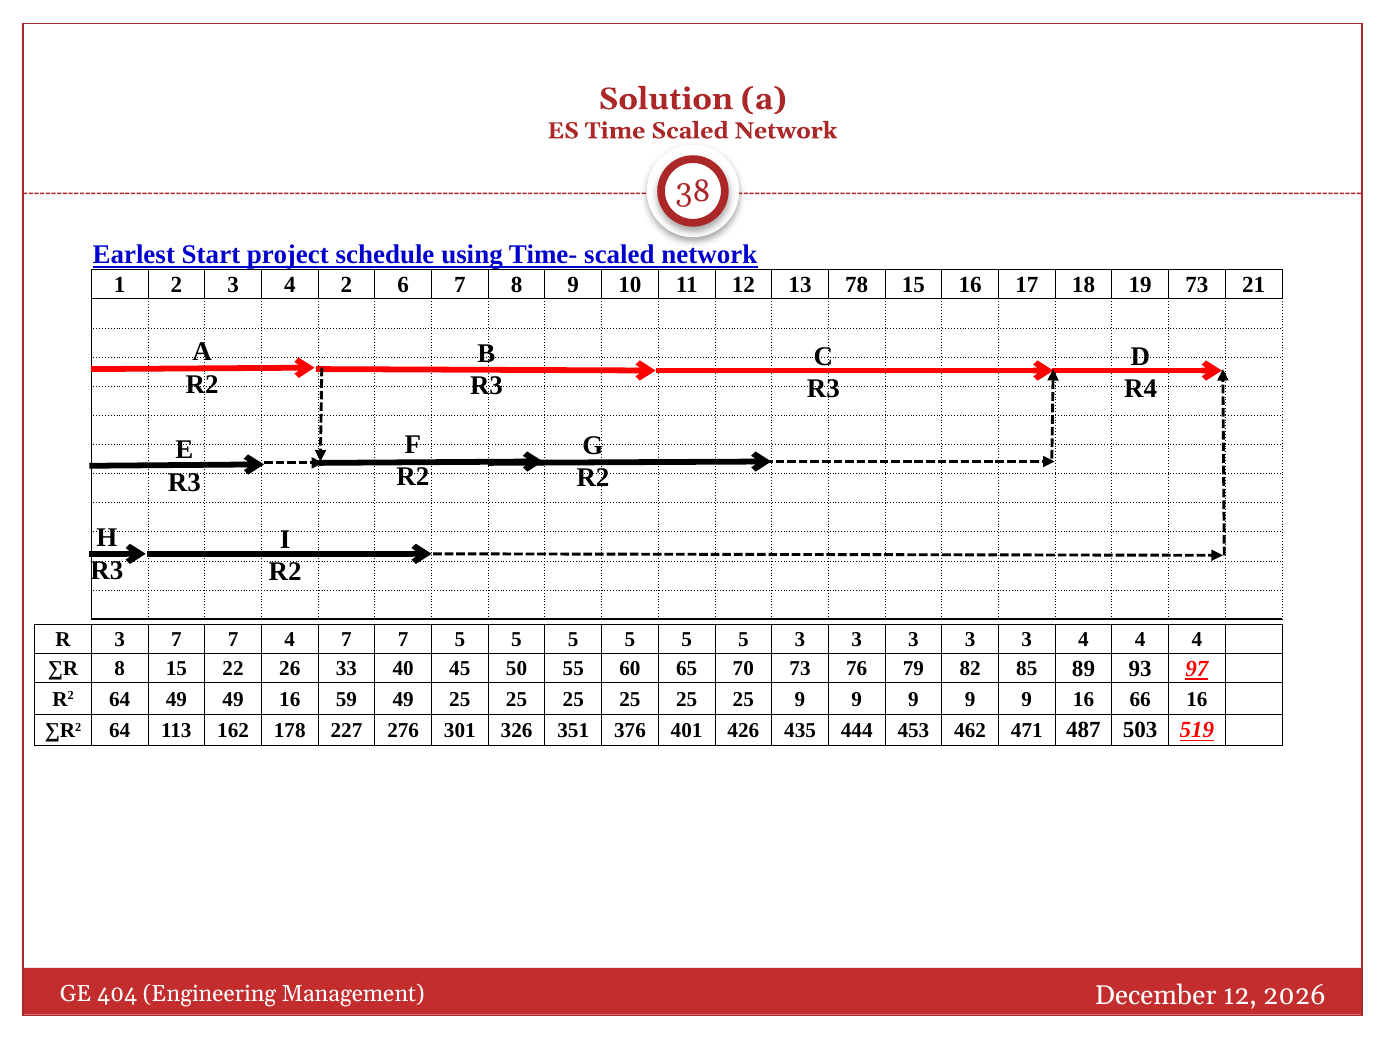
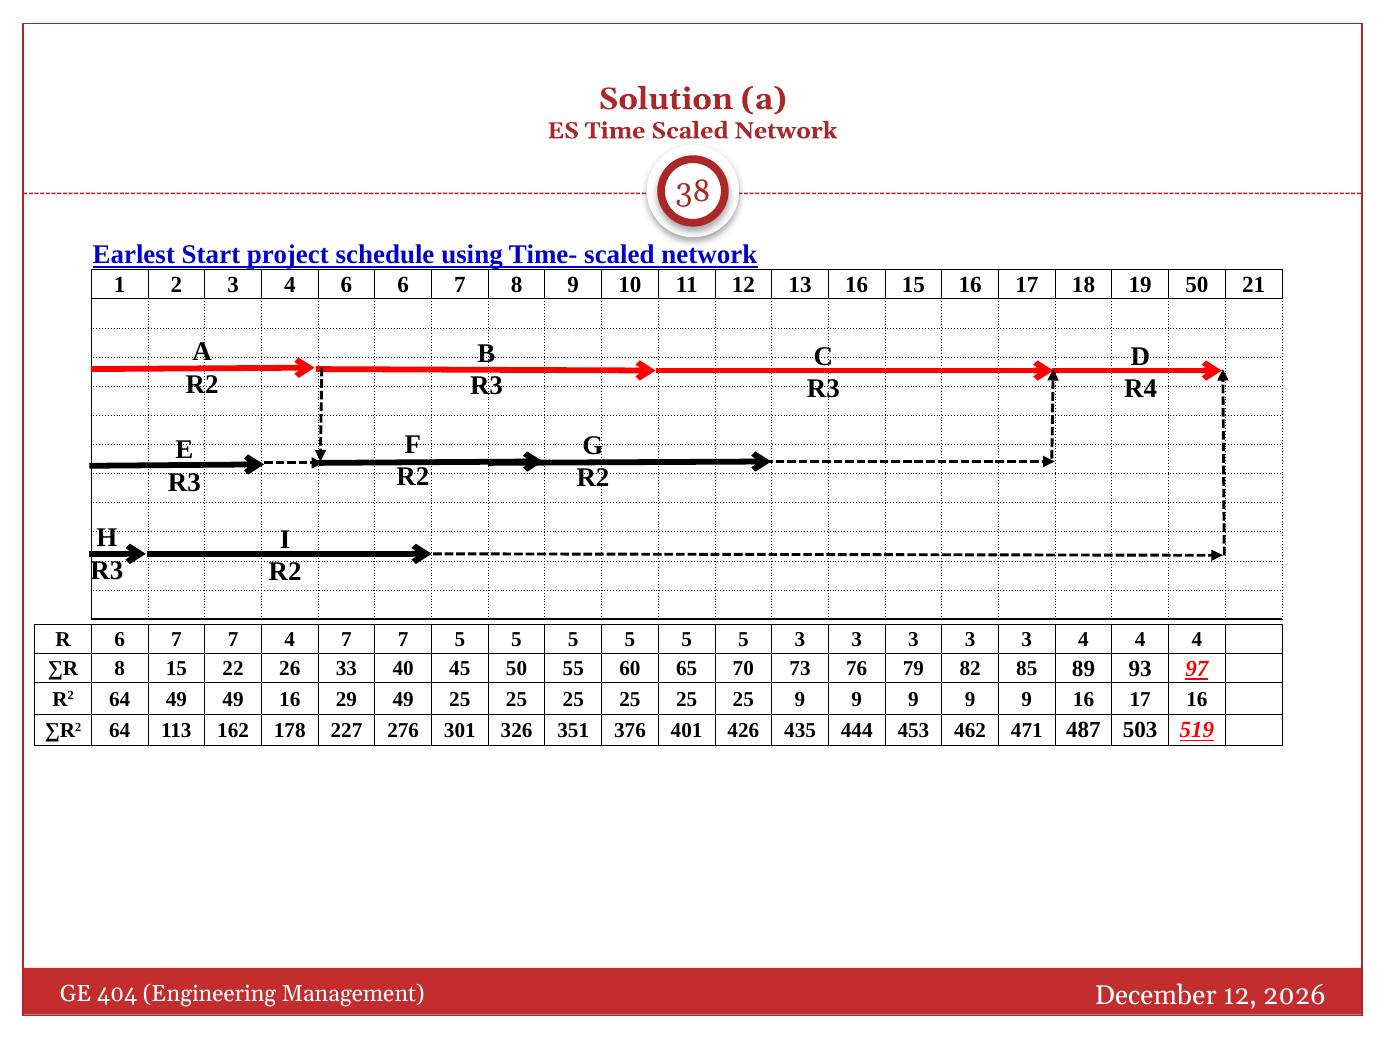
4 2: 2 -> 6
13 78: 78 -> 16
19 73: 73 -> 50
R 3: 3 -> 6
59: 59 -> 29
9 16 66: 66 -> 17
